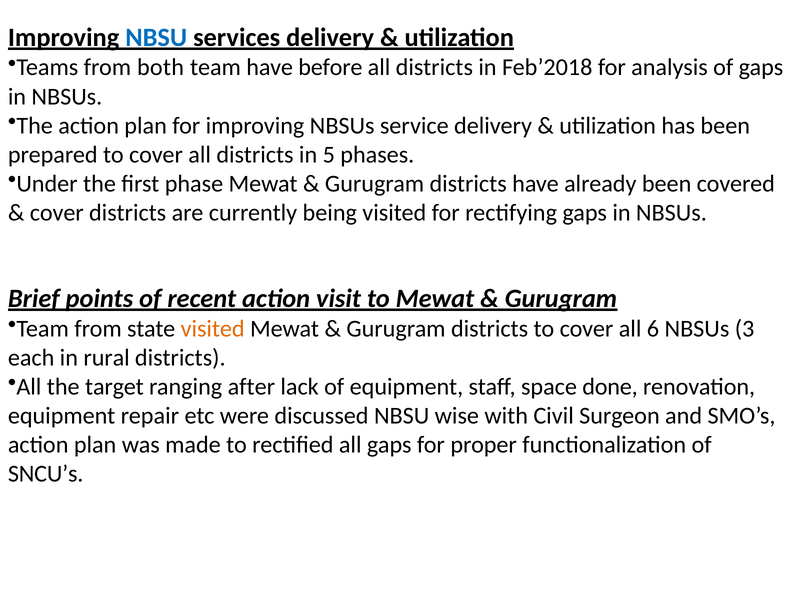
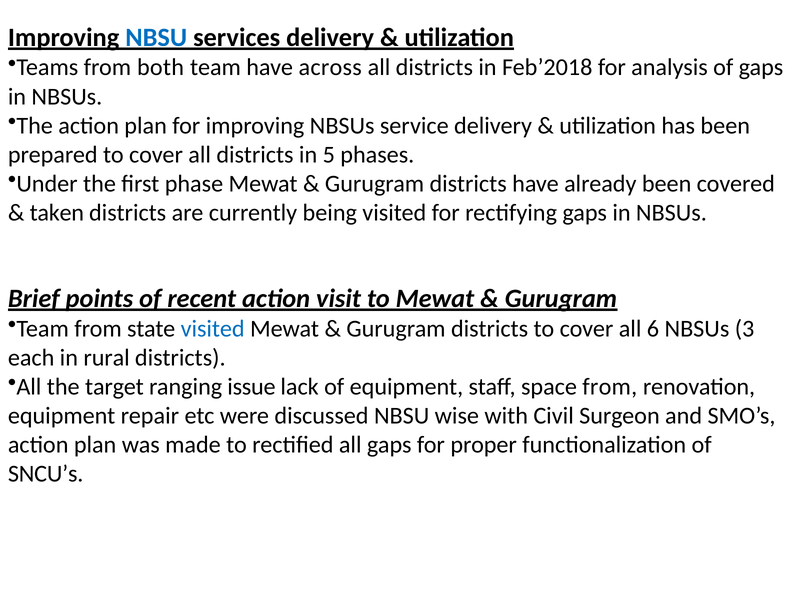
before: before -> across
cover at (57, 213): cover -> taken
visited at (213, 329) colour: orange -> blue
after: after -> issue
space done: done -> from
